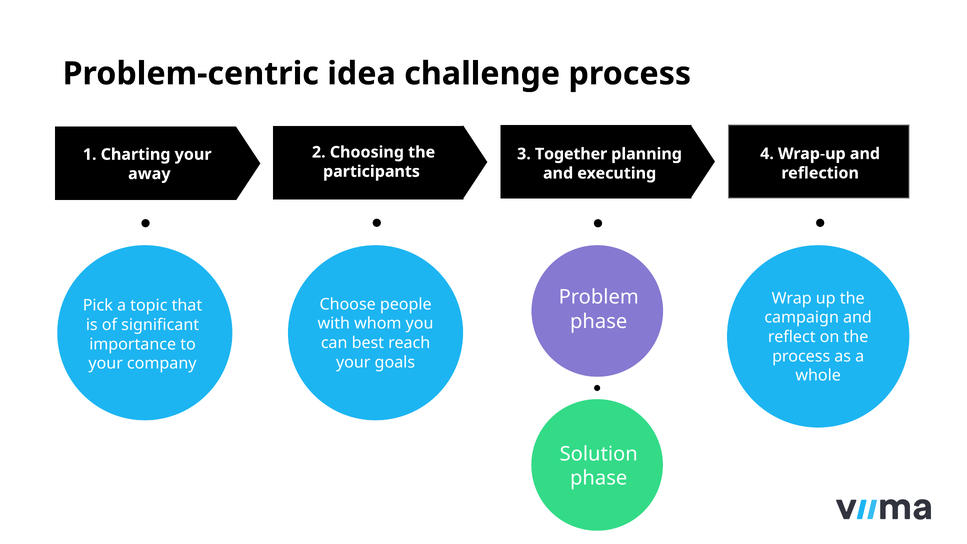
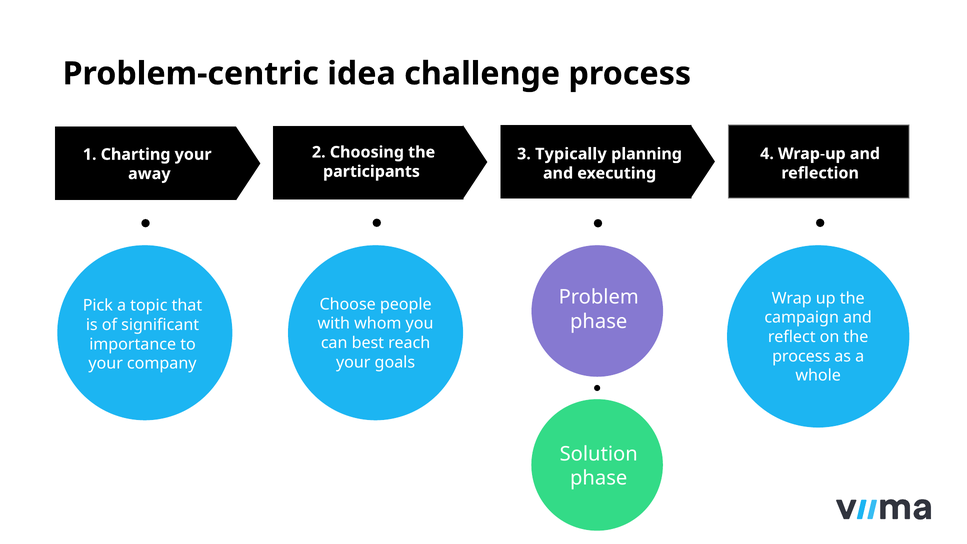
Together: Together -> Typically
